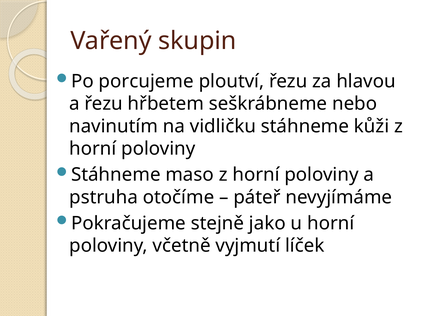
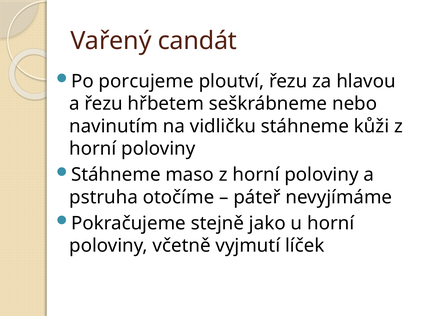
skupin: skupin -> candát
